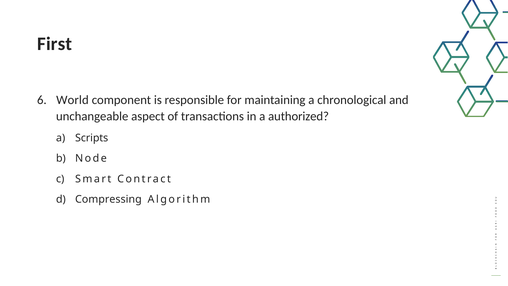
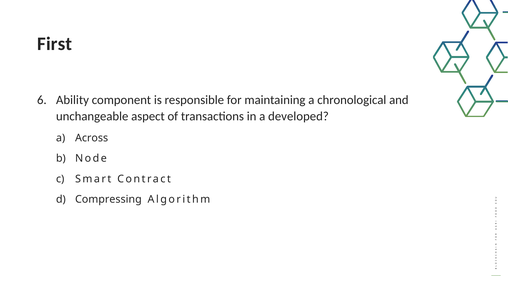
World: World -> Ability
authorized: authorized -> developed
Scripts: Scripts -> Across
